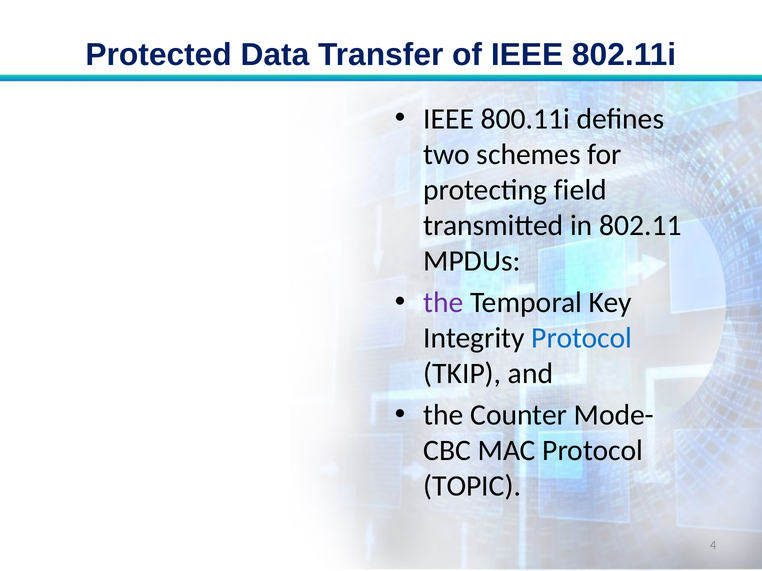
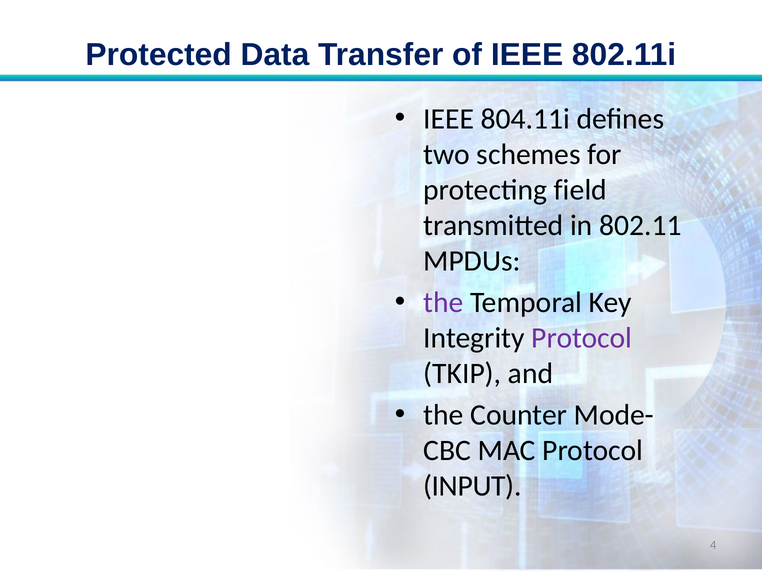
800.11i: 800.11i -> 804.11i
Protocol at (582, 338) colour: blue -> purple
TOPIC: TOPIC -> INPUT
